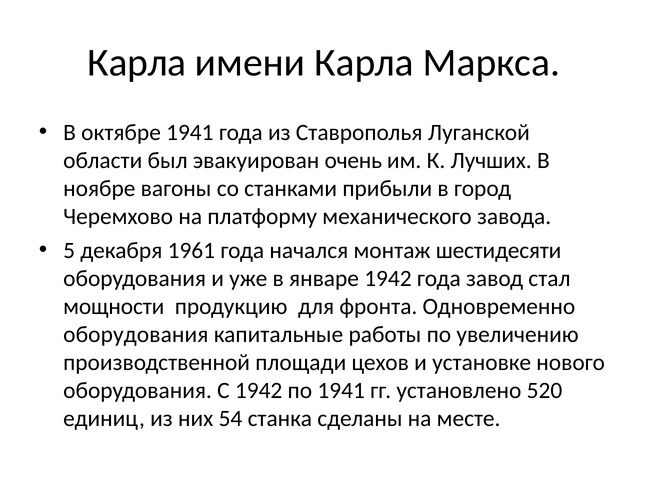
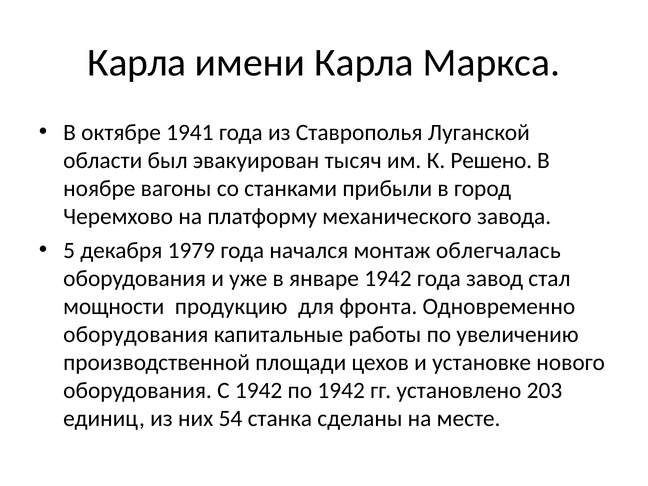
очень: очень -> тысяч
Лучших: Лучших -> Решено
1961: 1961 -> 1979
шестидесяти: шестидесяти -> облегчалась
по 1941: 1941 -> 1942
520: 520 -> 203
